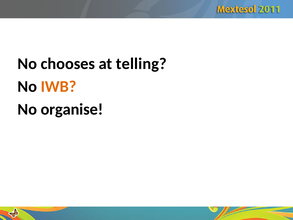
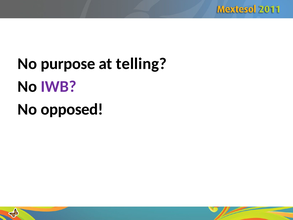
chooses: chooses -> purpose
IWB colour: orange -> purple
organise: organise -> opposed
